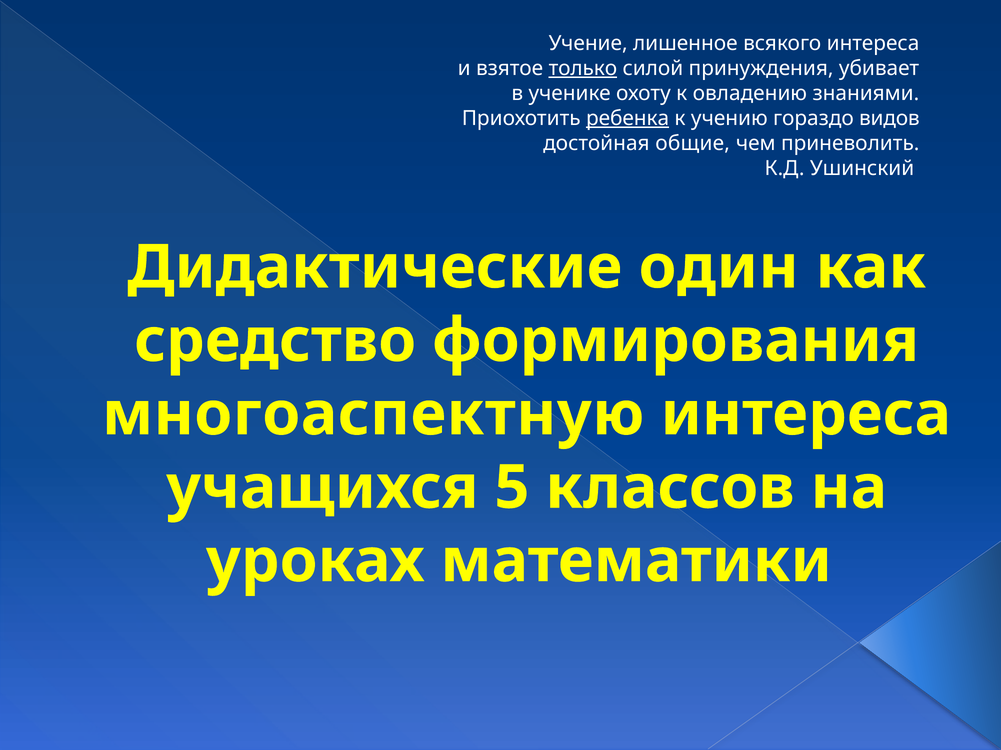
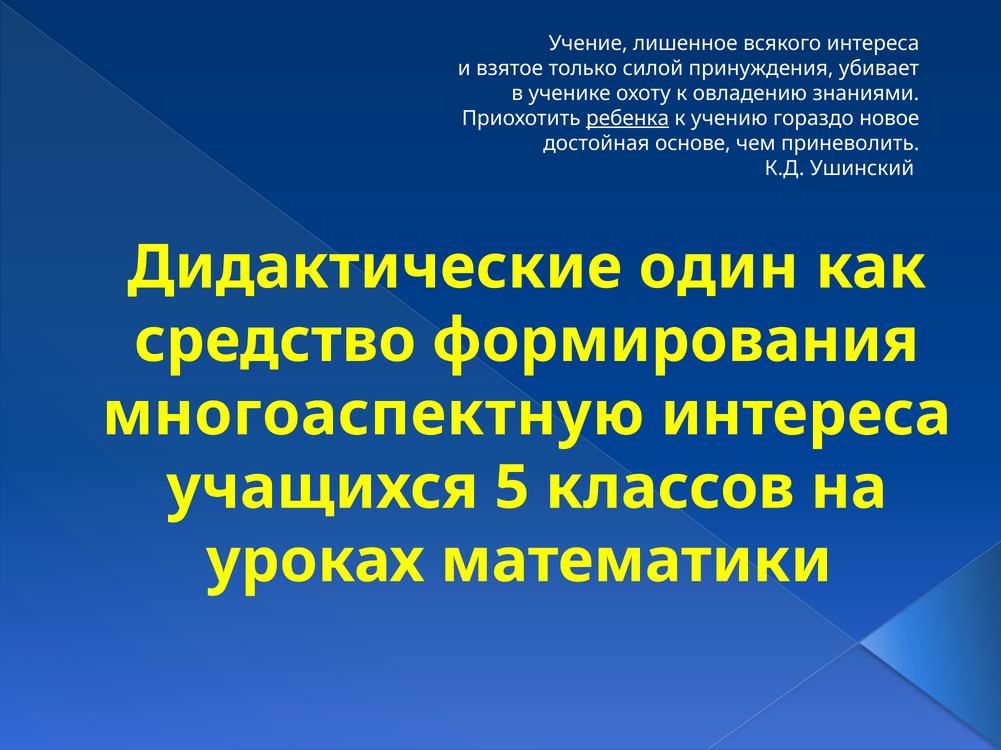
только underline: present -> none
видов: видов -> новое
общие: общие -> основе
